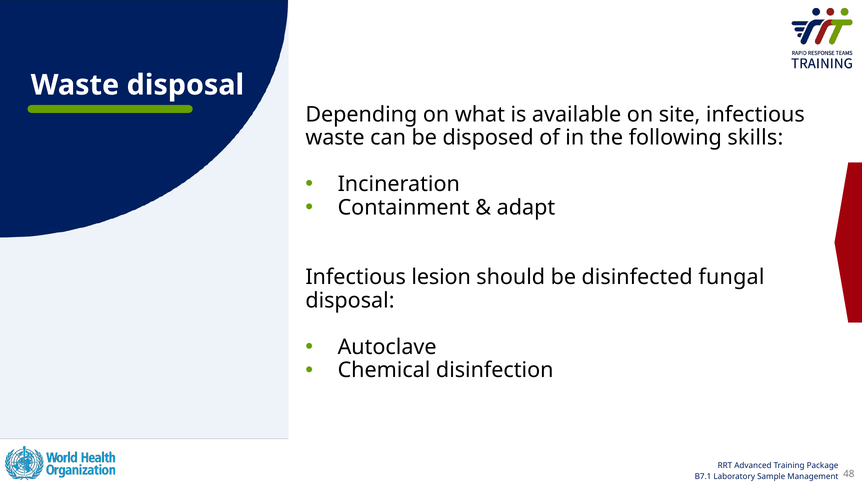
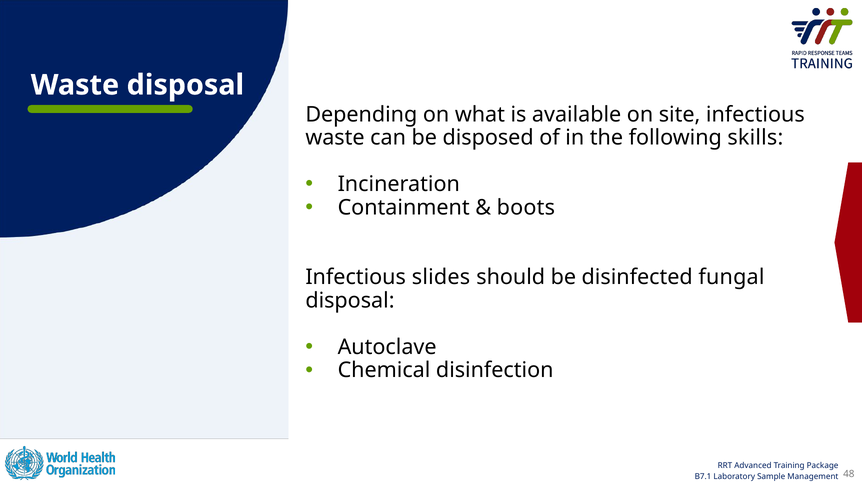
adapt: adapt -> boots
lesion: lesion -> slides
